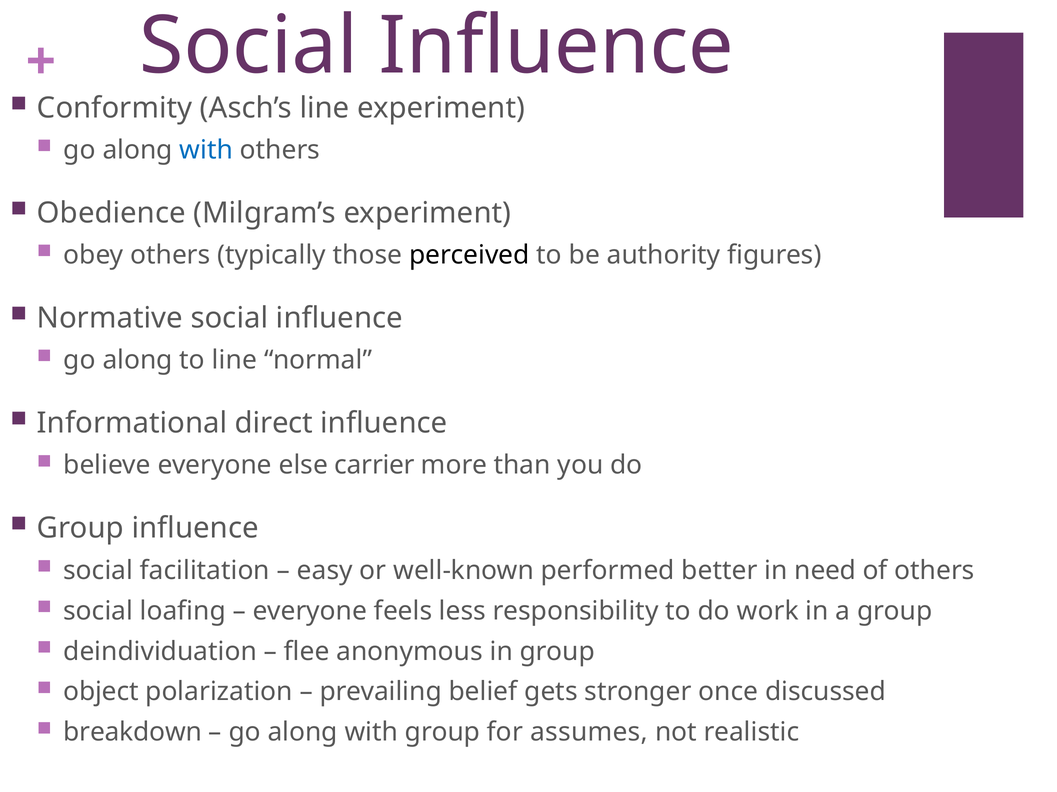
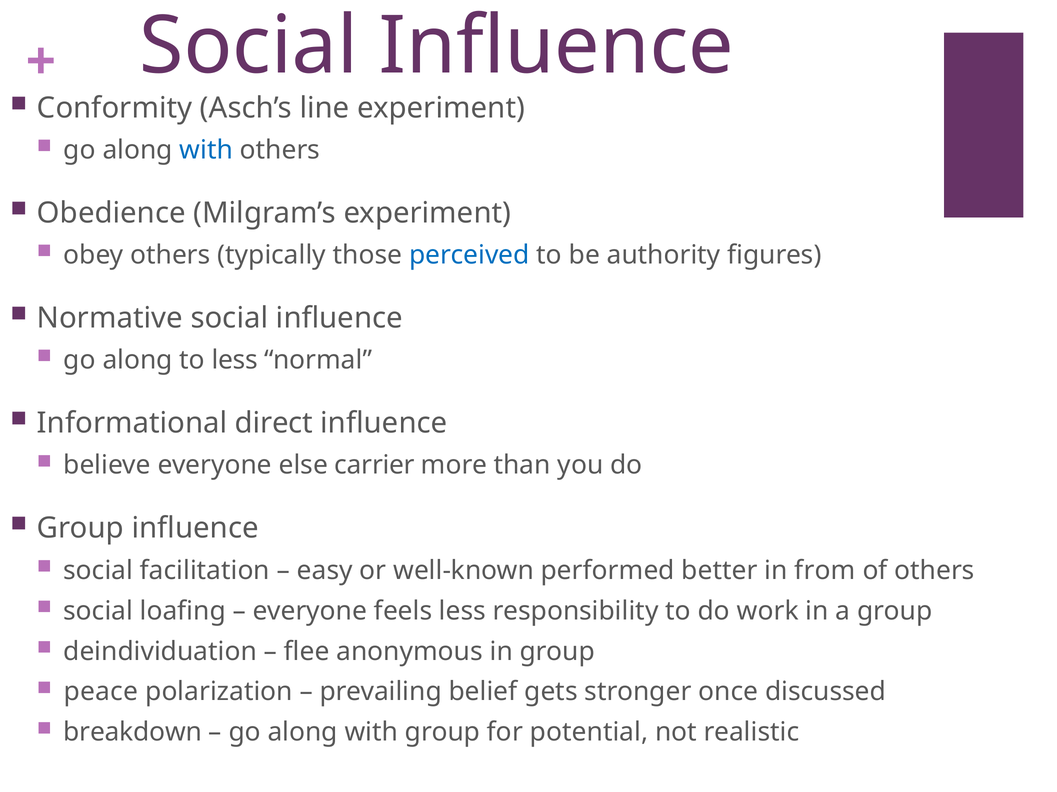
perceived colour: black -> blue
to line: line -> less
need: need -> from
object: object -> peace
assumes: assumes -> potential
